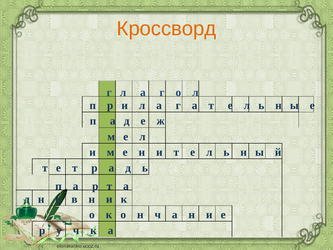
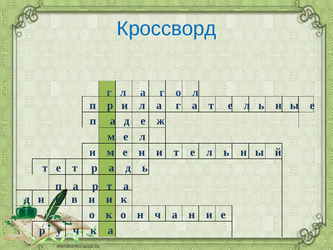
Кроссворд colour: orange -> blue
